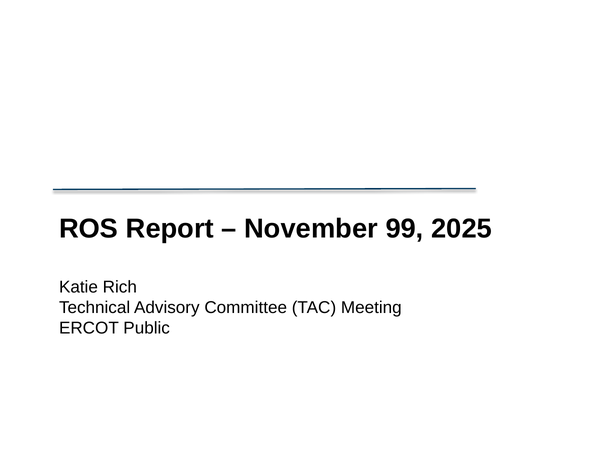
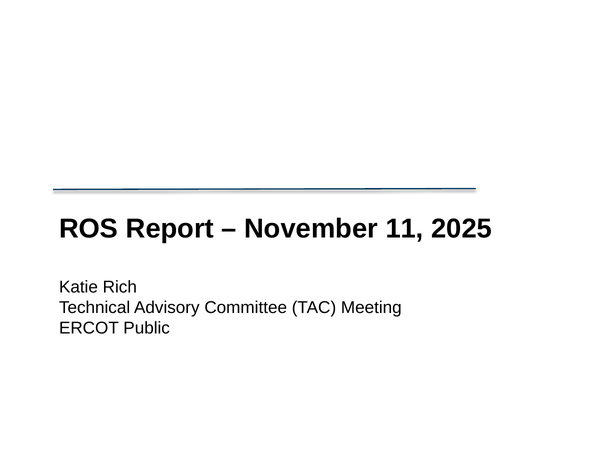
99: 99 -> 11
